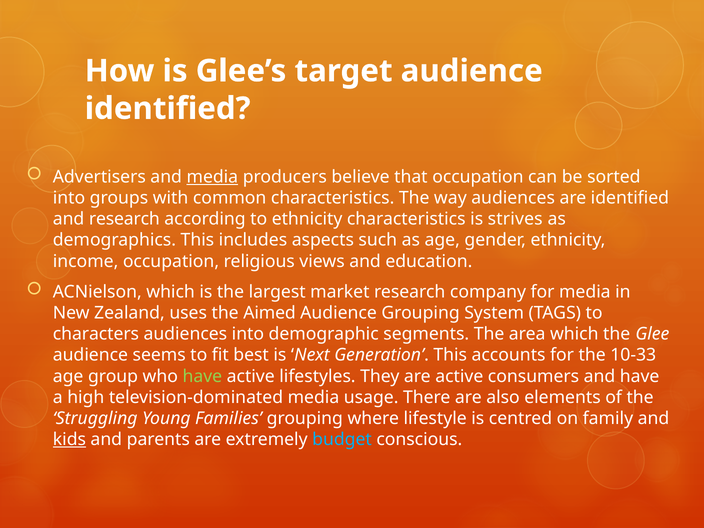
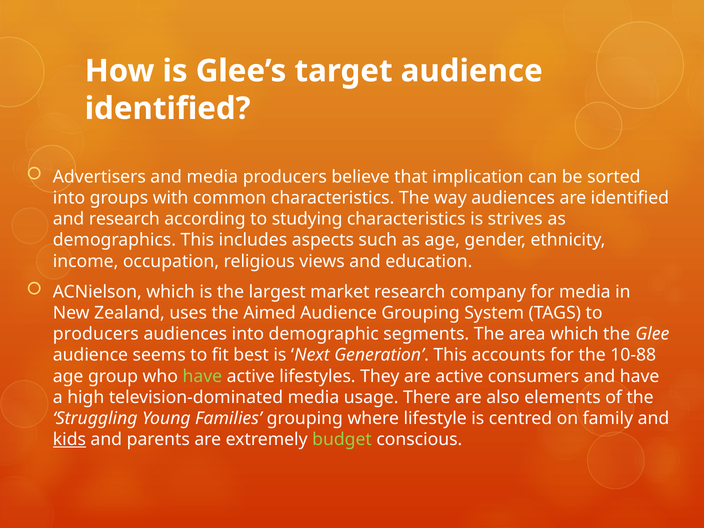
media at (212, 177) underline: present -> none
that occupation: occupation -> implication
to ethnicity: ethnicity -> studying
characters at (96, 334): characters -> producers
10-33: 10-33 -> 10-88
budget colour: light blue -> light green
